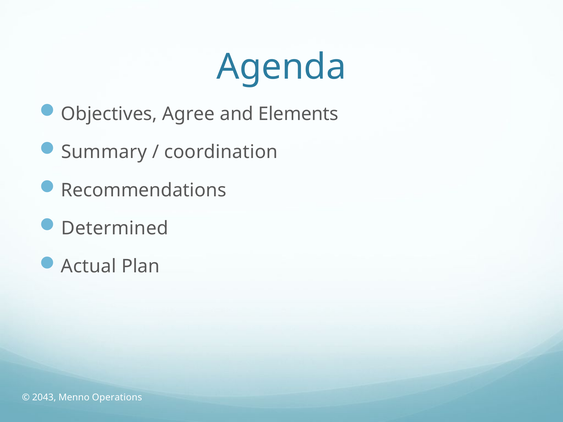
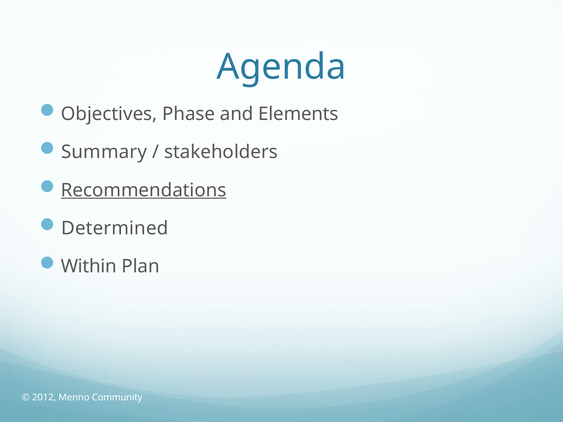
Agree: Agree -> Phase
coordination: coordination -> stakeholders
Recommendations underline: none -> present
Actual: Actual -> Within
2043: 2043 -> 2012
Operations: Operations -> Community
